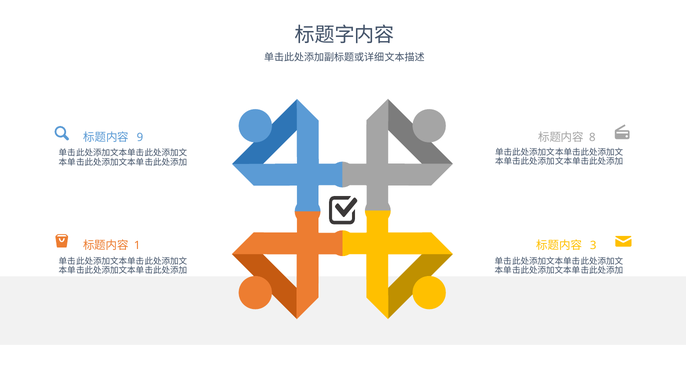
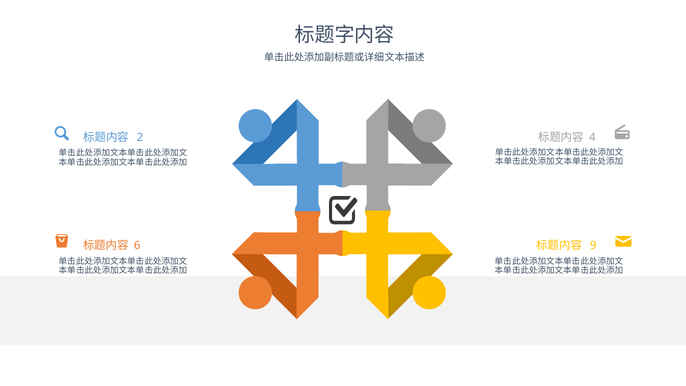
9: 9 -> 2
8: 8 -> 4
1: 1 -> 6
3: 3 -> 9
